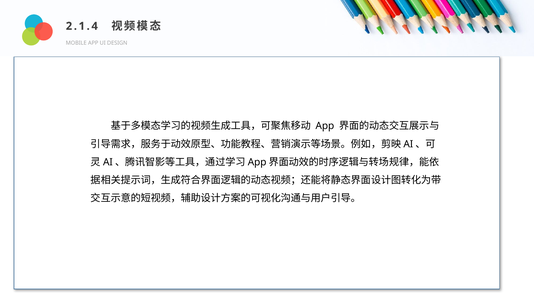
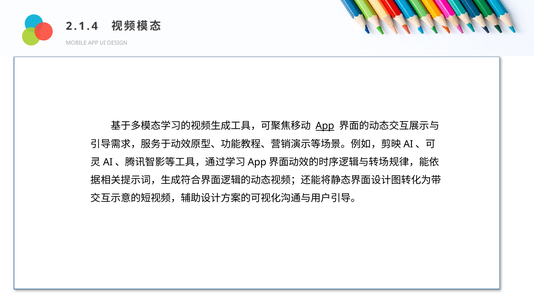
App at (325, 126) underline: none -> present
